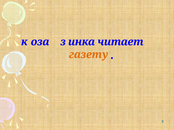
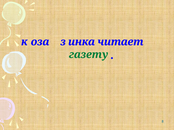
газету colour: orange -> green
